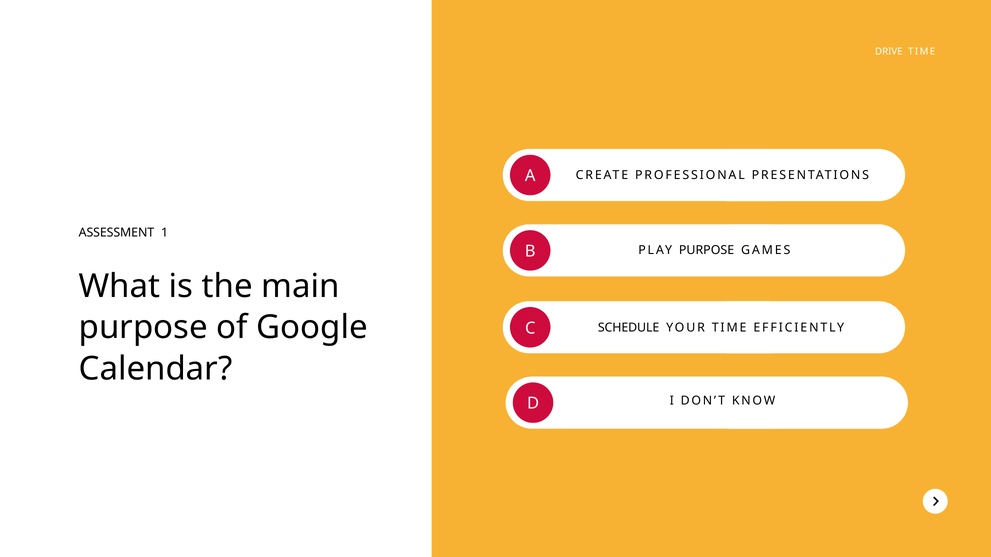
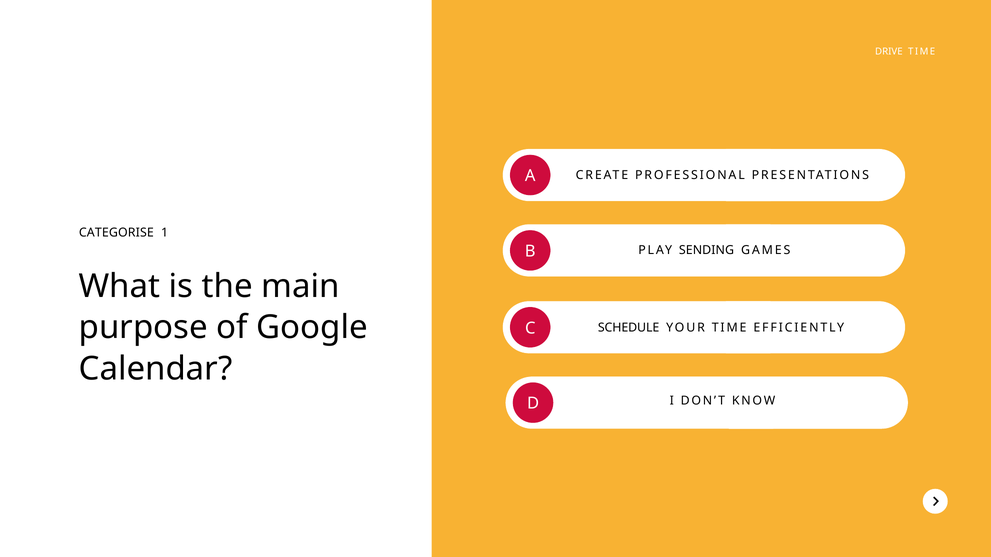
ASSESSMENT: ASSESSMENT -> CATEGORISE
PLAY PURPOSE: PURPOSE -> SENDING
